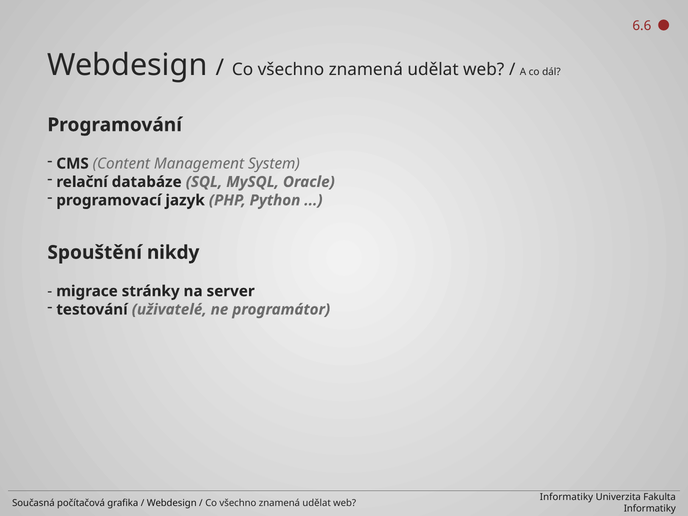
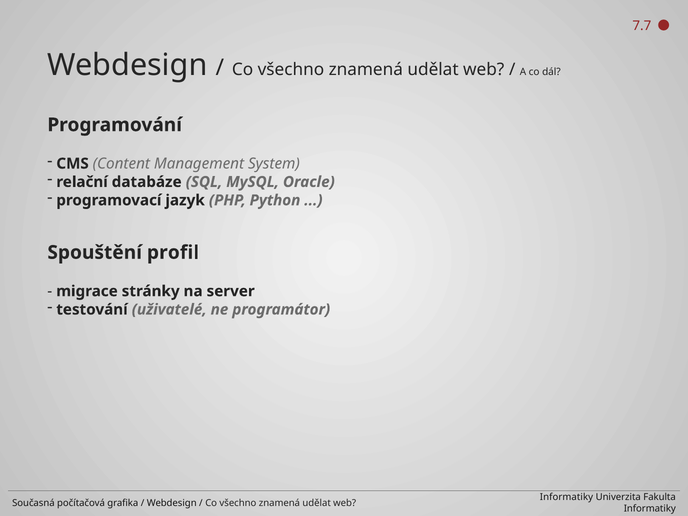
6.6: 6.6 -> 7.7
nikdy: nikdy -> profil
